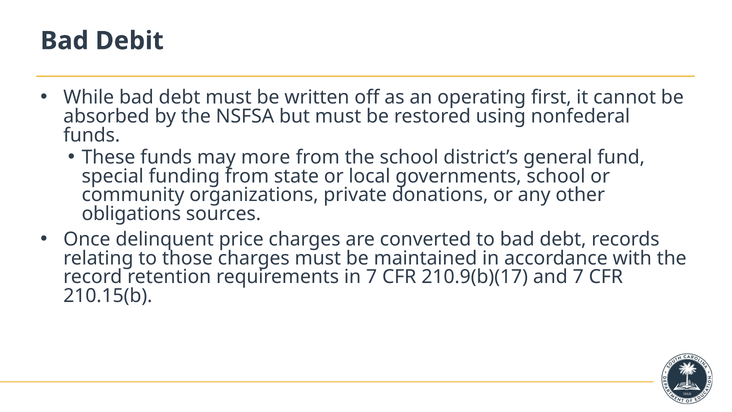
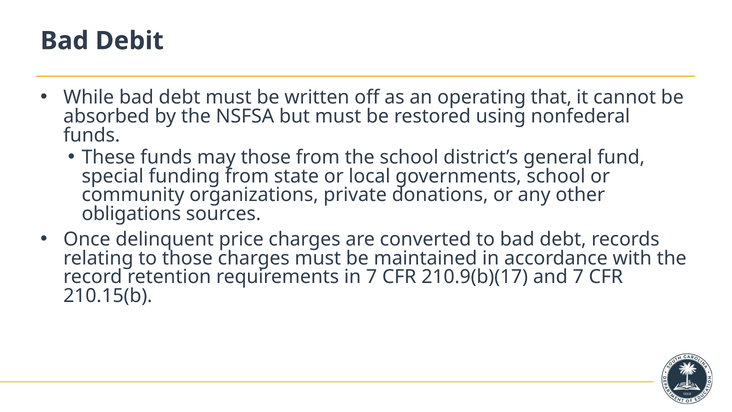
first: first -> that
may more: more -> those
